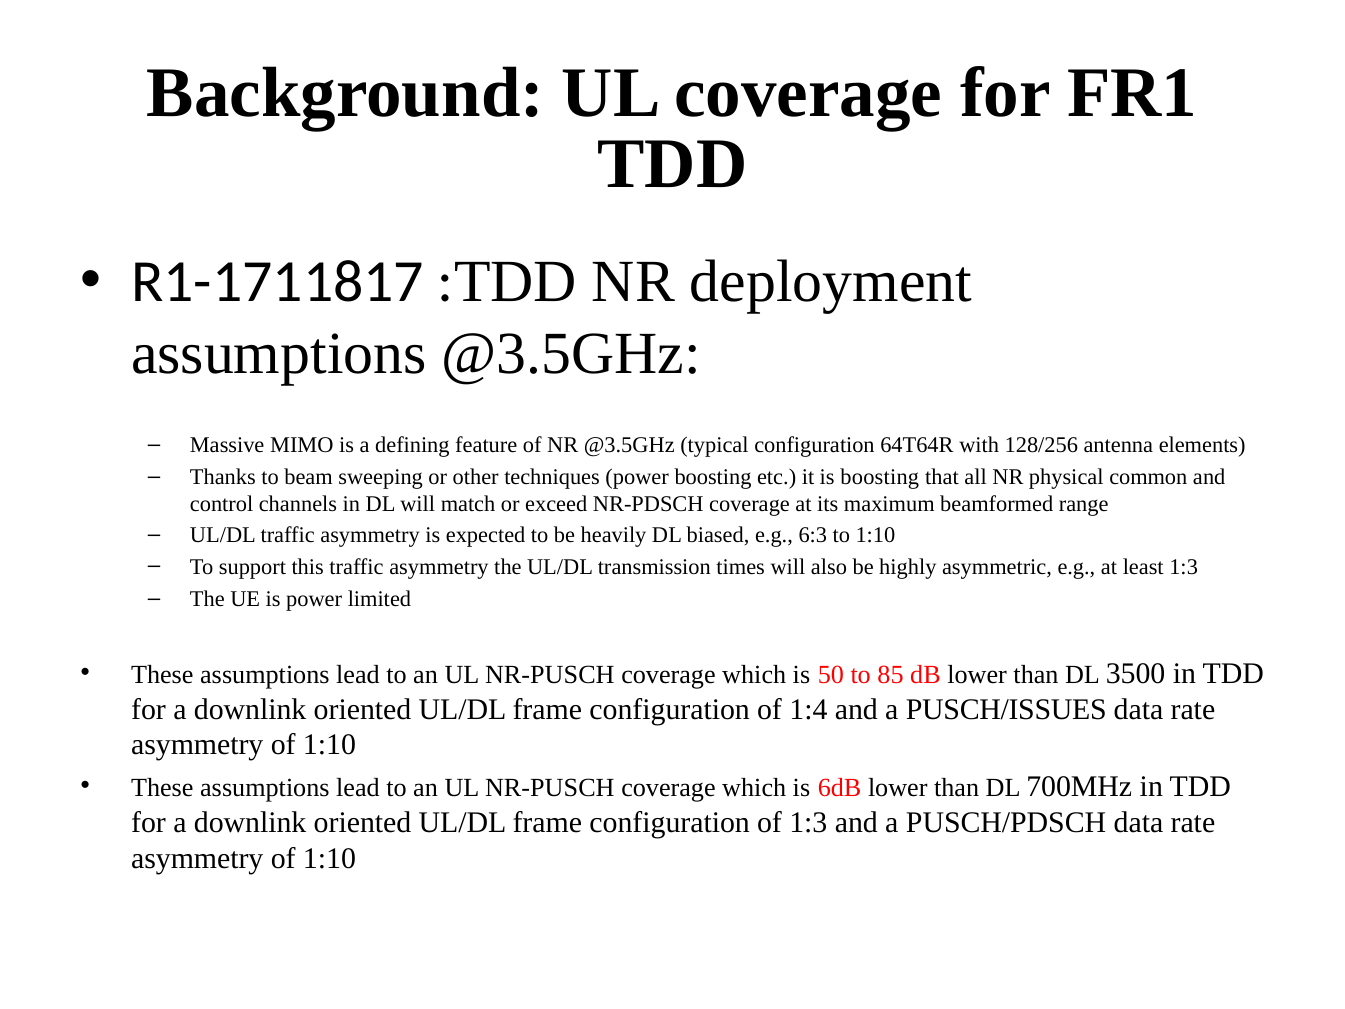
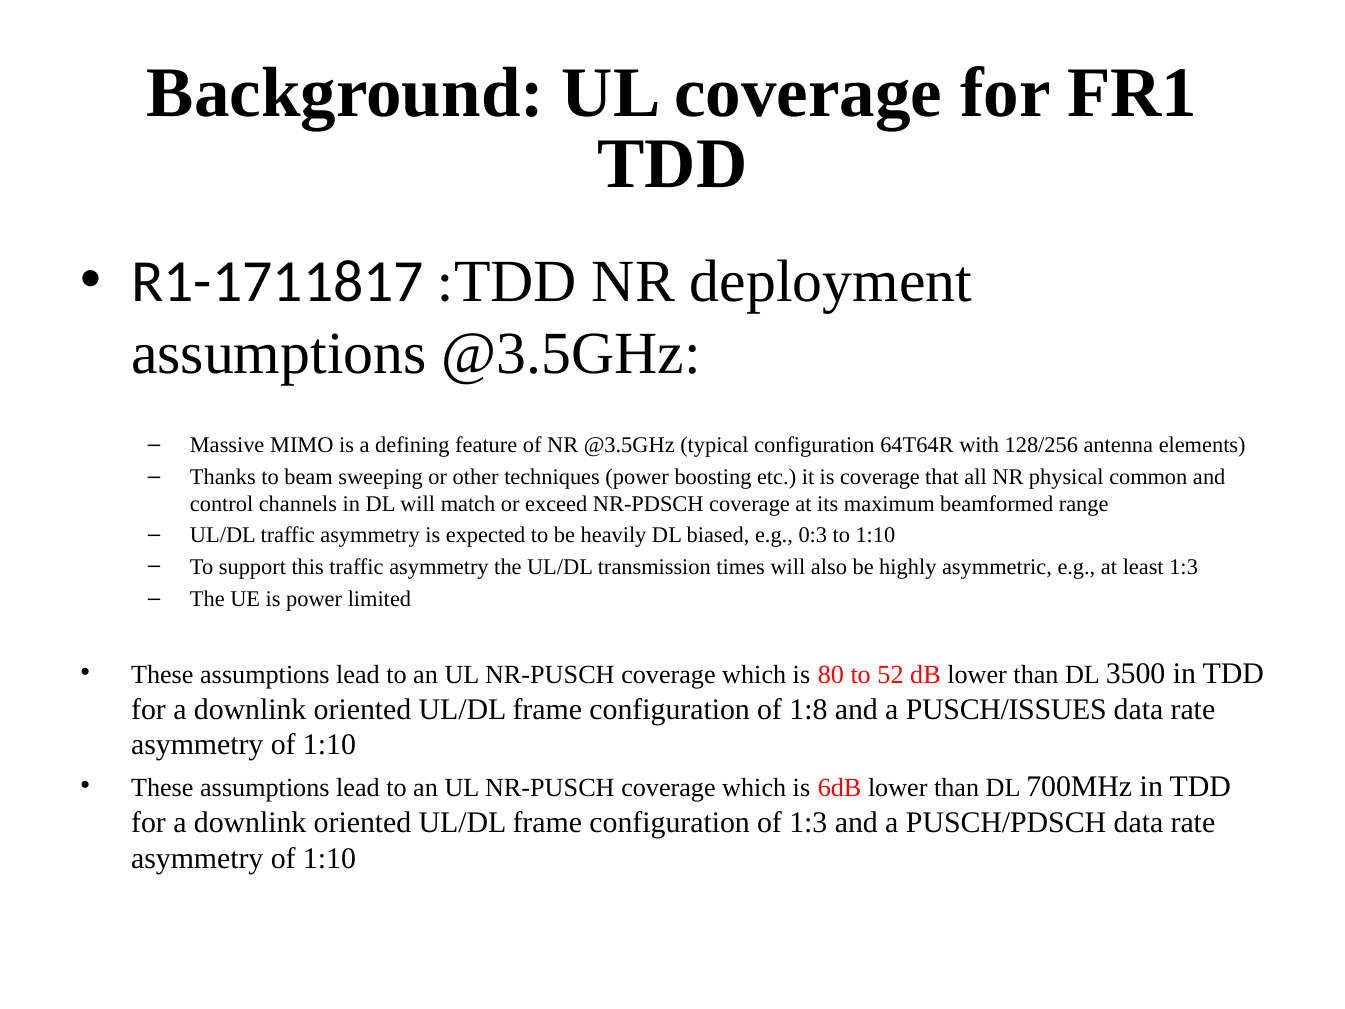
is boosting: boosting -> coverage
6:3: 6:3 -> 0:3
50: 50 -> 80
85: 85 -> 52
1:4: 1:4 -> 1:8
